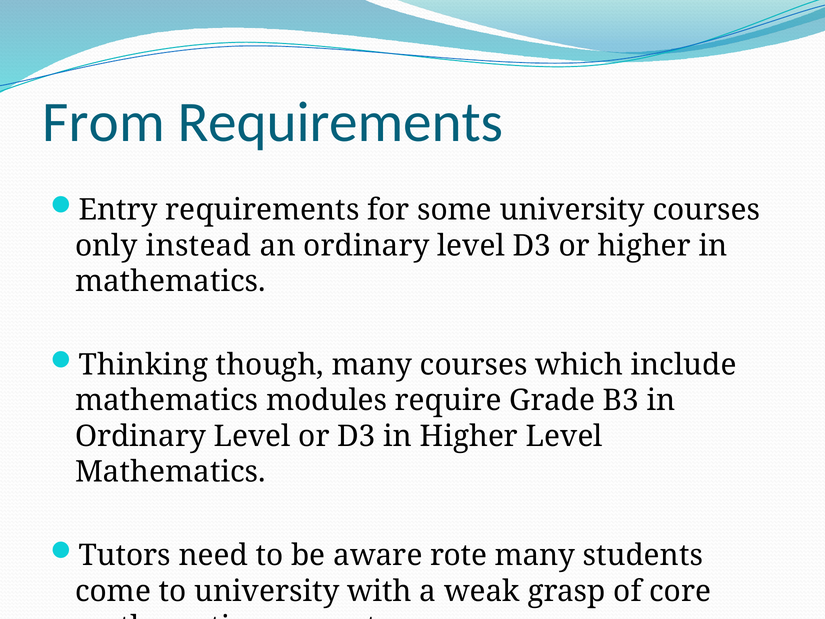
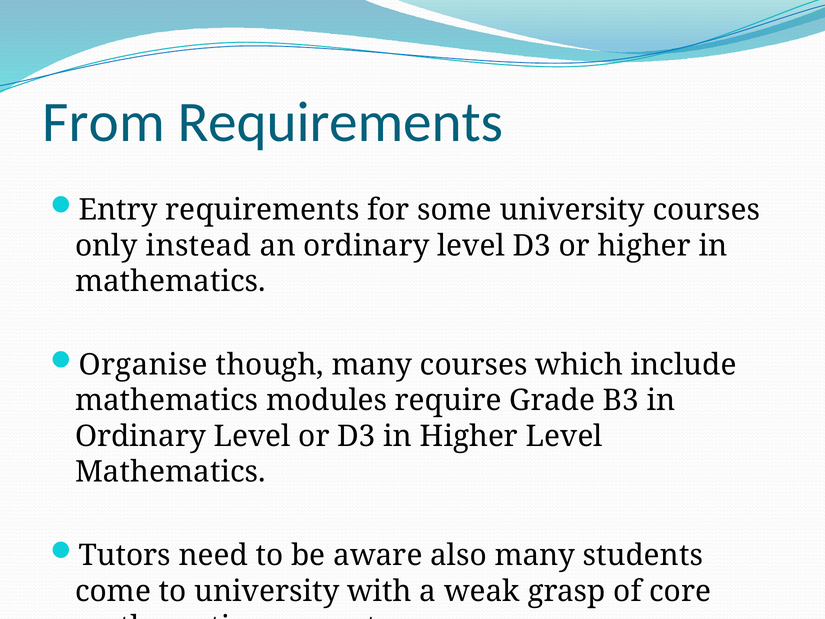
Thinking: Thinking -> Organise
rote: rote -> also
